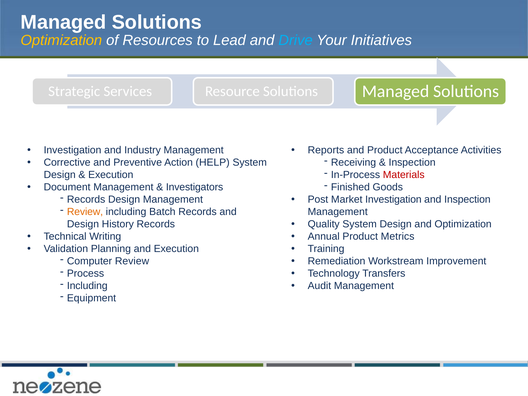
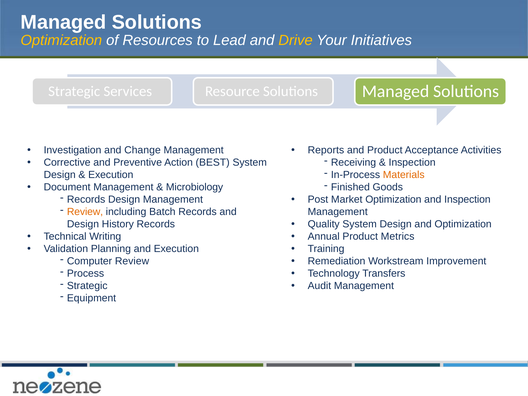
Drive colour: light blue -> yellow
Industry: Industry -> Change
HELP: HELP -> BEST
Materials colour: red -> orange
Investigators: Investigators -> Microbiology
Market Investigation: Investigation -> Optimization
Including at (87, 286): Including -> Strategic
